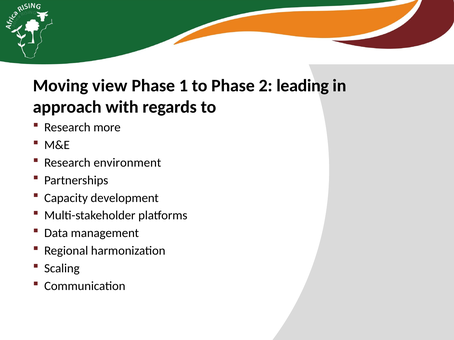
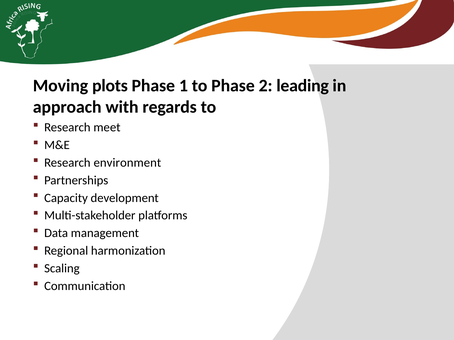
view: view -> plots
more: more -> meet
